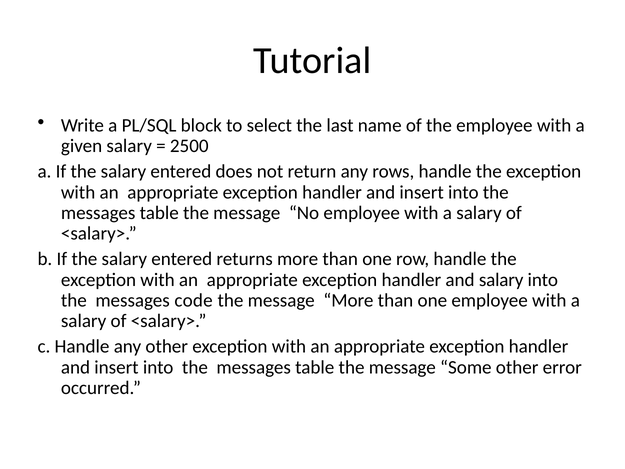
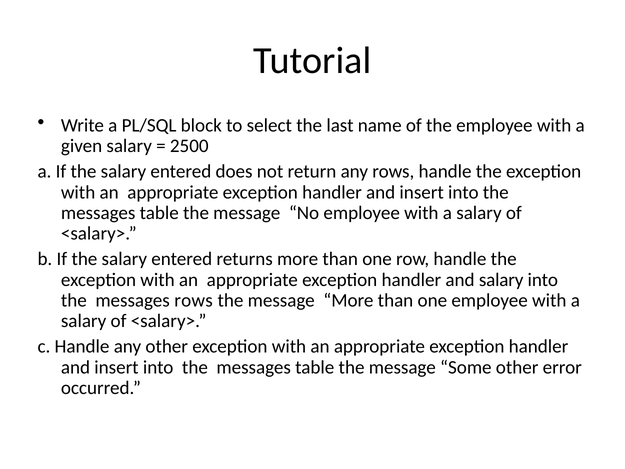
messages code: code -> rows
